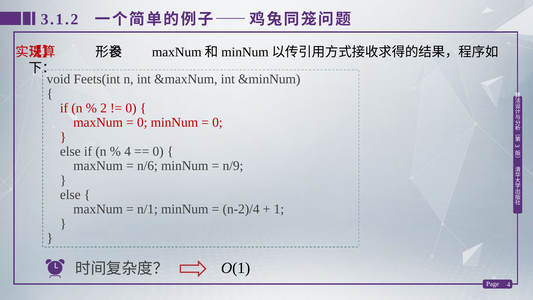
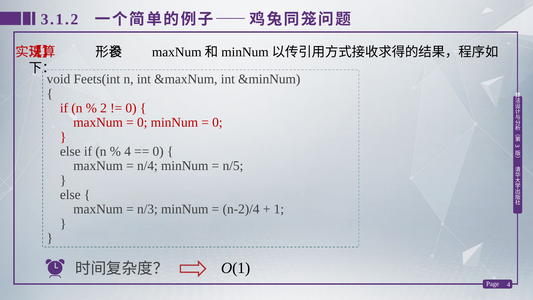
n/6: n/6 -> n/4
n/9: n/9 -> n/5
n/1: n/1 -> n/3
